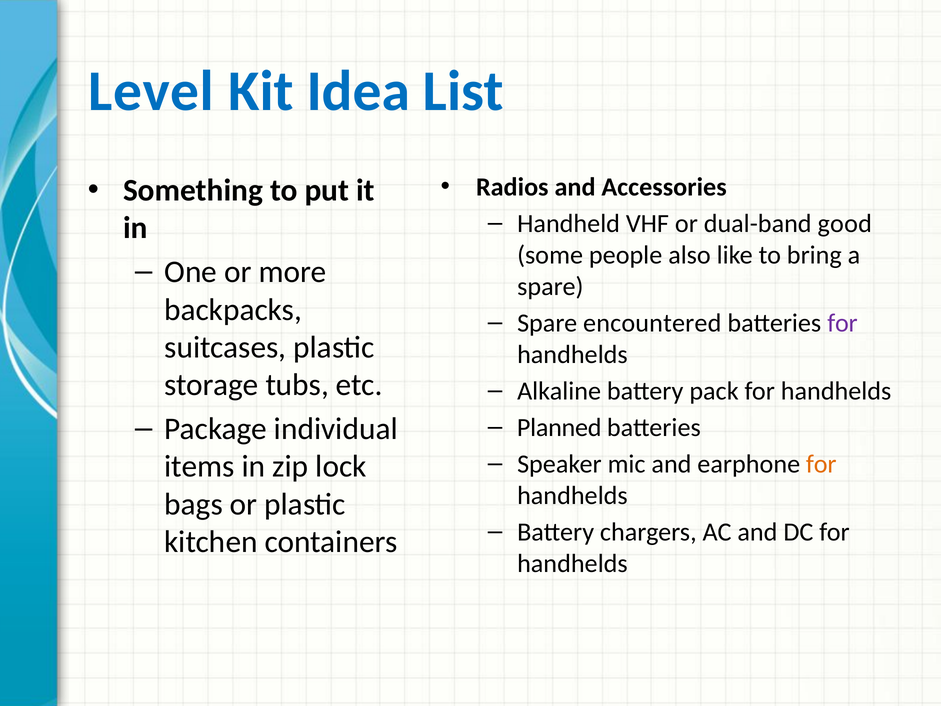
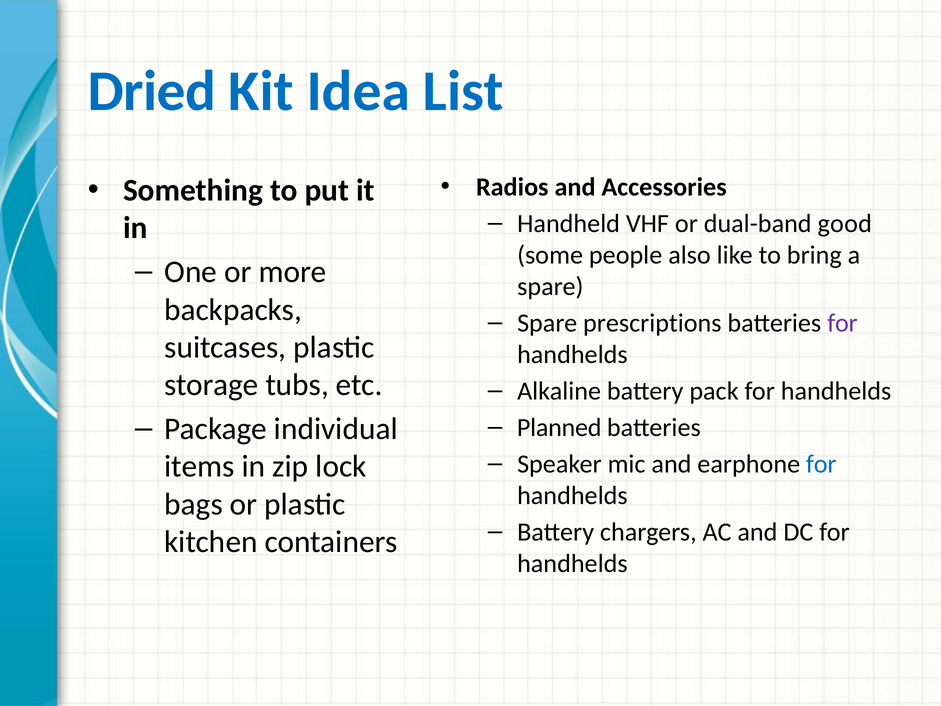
Level: Level -> Dried
encountered: encountered -> prescriptions
for at (821, 464) colour: orange -> blue
